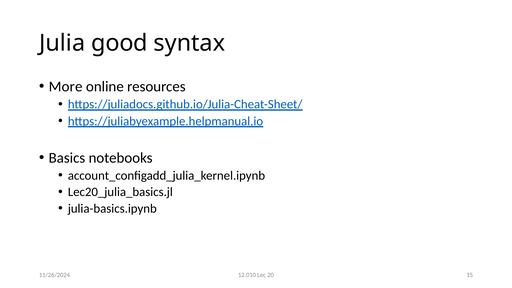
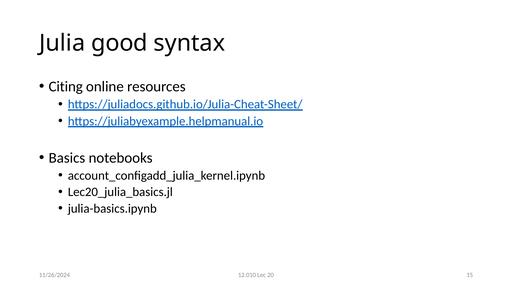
More: More -> Citing
